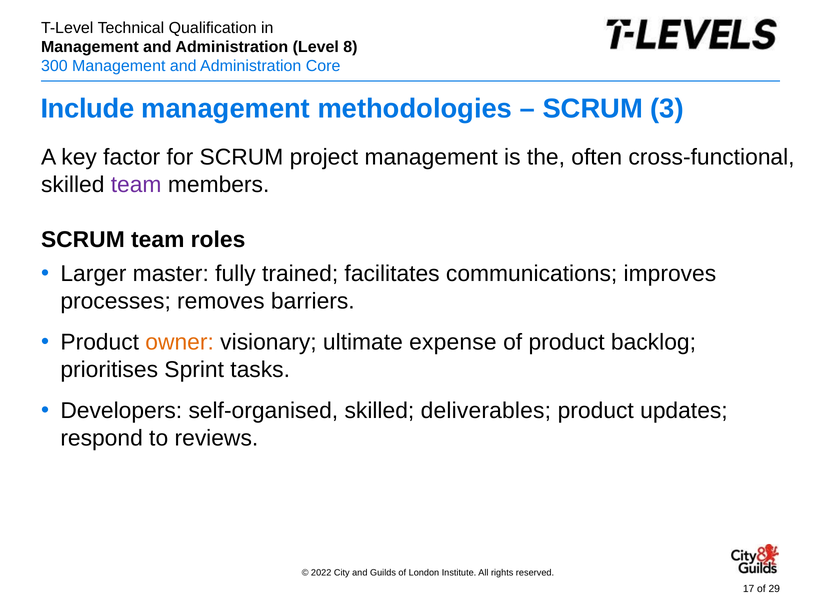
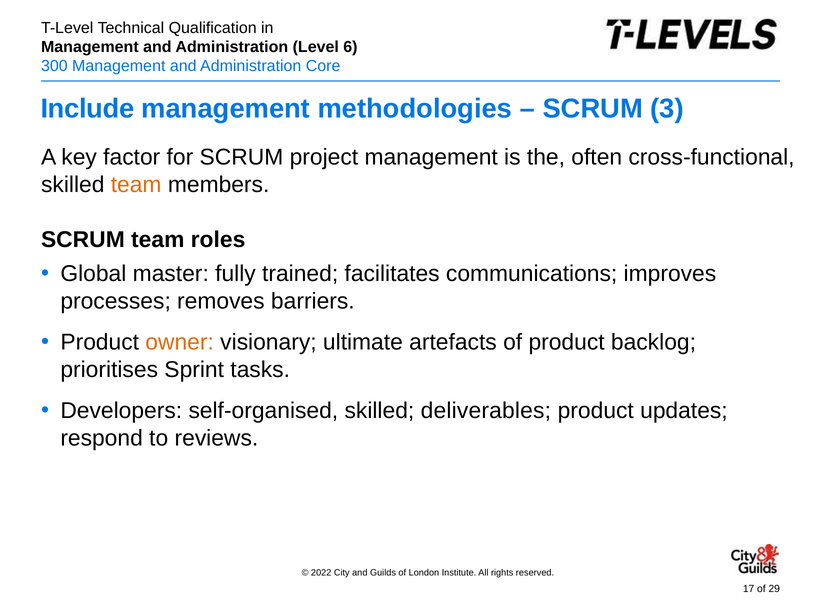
8: 8 -> 6
team at (136, 185) colour: purple -> orange
Larger: Larger -> Global
expense: expense -> artefacts
